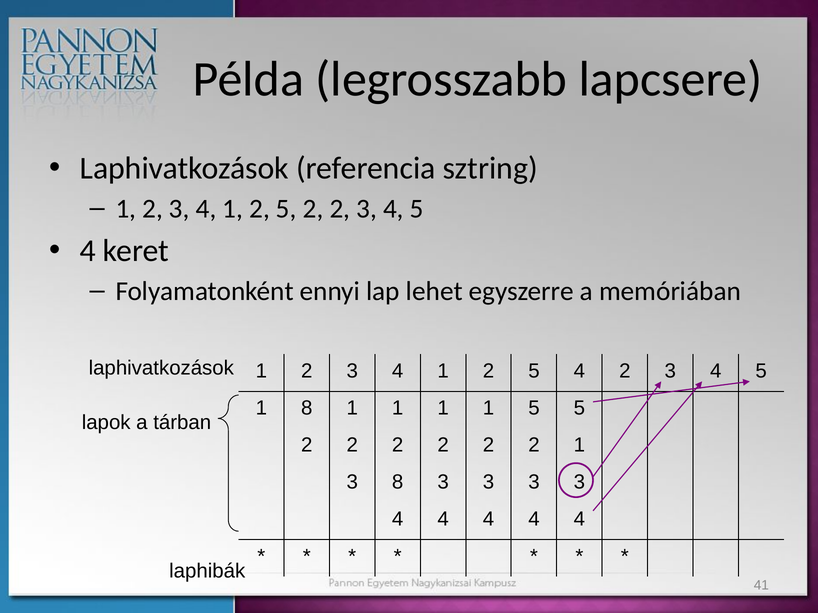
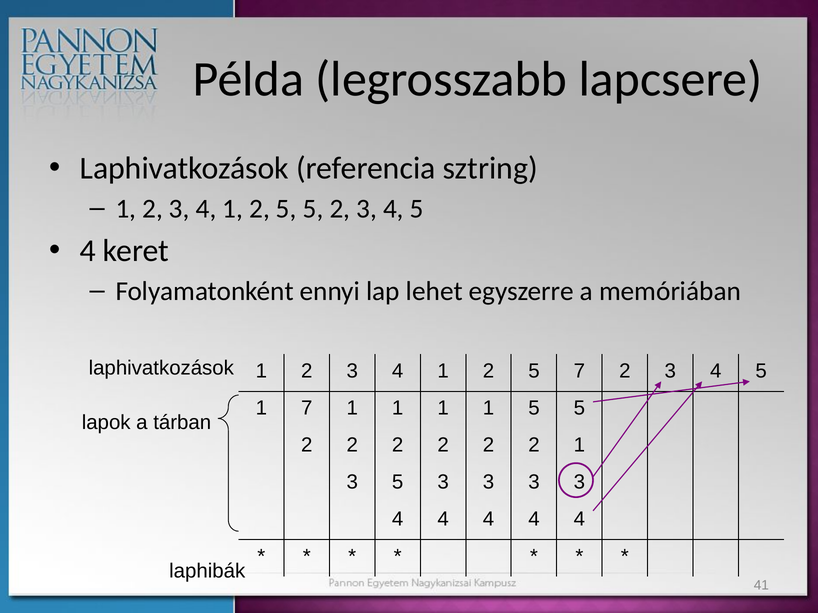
2 5 2: 2 -> 5
5 4: 4 -> 7
1 8: 8 -> 7
3 8: 8 -> 5
